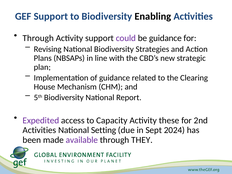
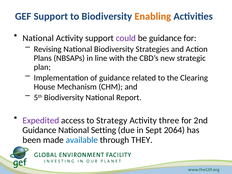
Enabling colour: black -> orange
Through at (38, 38): Through -> National
Capacity: Capacity -> Strategy
these: these -> three
Activities at (39, 130): Activities -> Guidance
2024: 2024 -> 2064
available colour: purple -> blue
